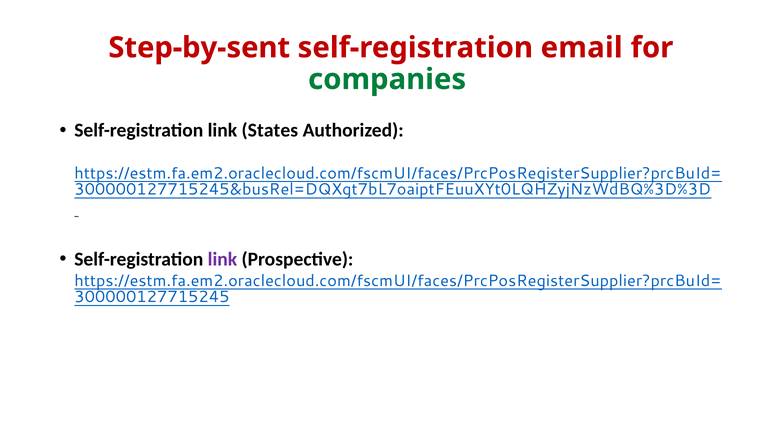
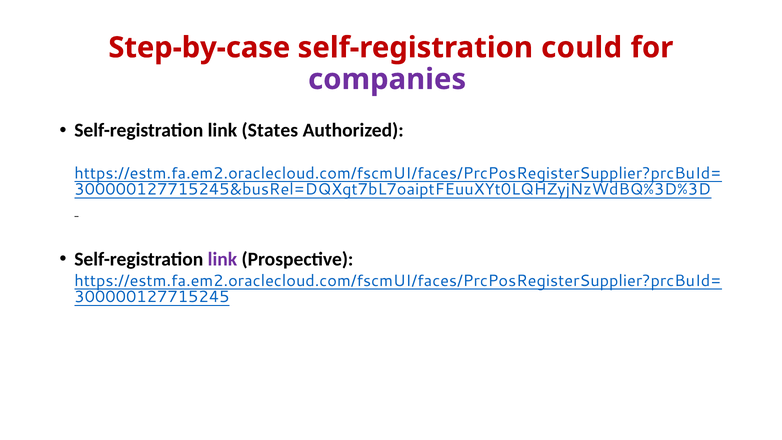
Step-by-sent: Step-by-sent -> Step-by-case
email: email -> could
companies colour: green -> purple
